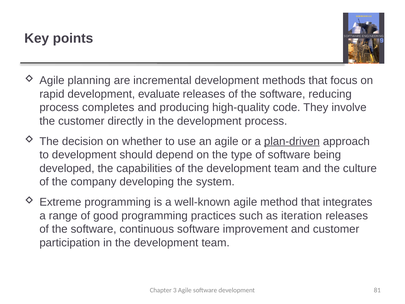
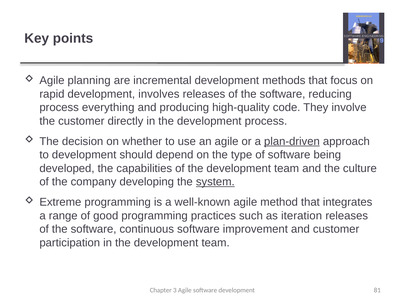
evaluate: evaluate -> involves
completes: completes -> everything
system underline: none -> present
